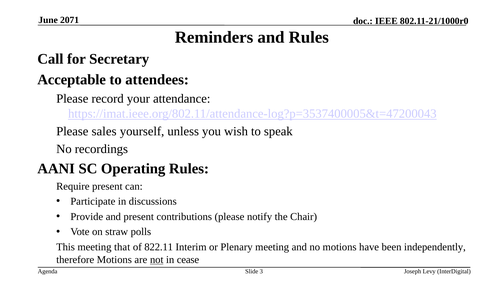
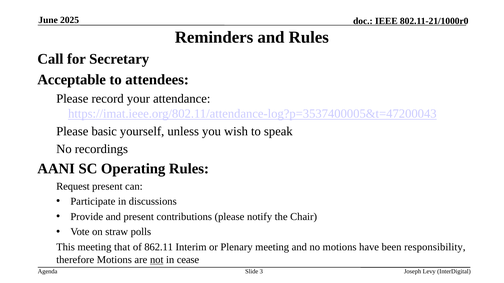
2071: 2071 -> 2025
sales: sales -> basic
Require: Require -> Request
822.11: 822.11 -> 862.11
independently: independently -> responsibility
